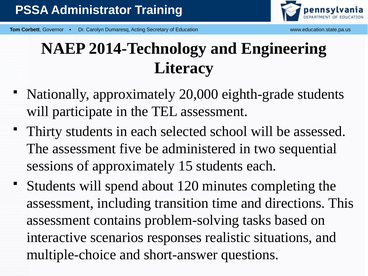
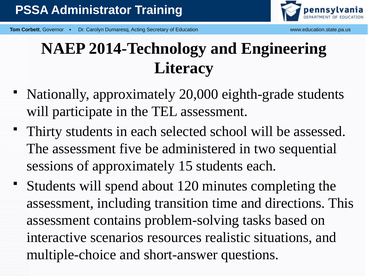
responses: responses -> resources
